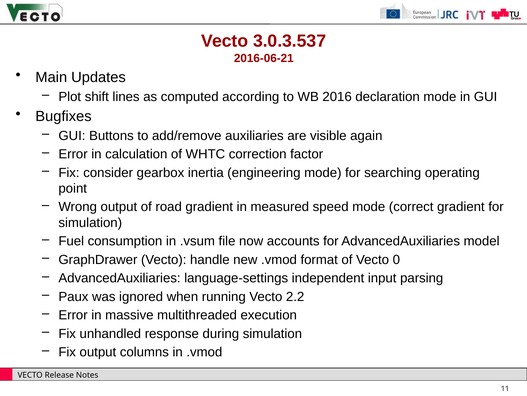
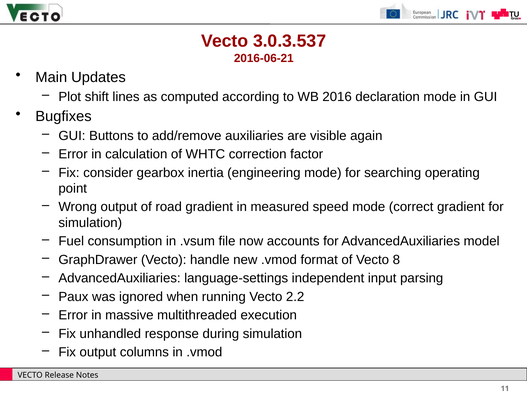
0: 0 -> 8
